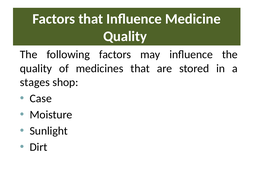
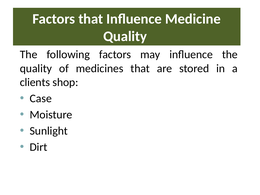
stages: stages -> clients
